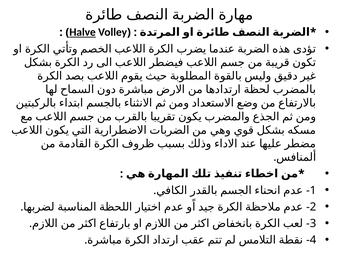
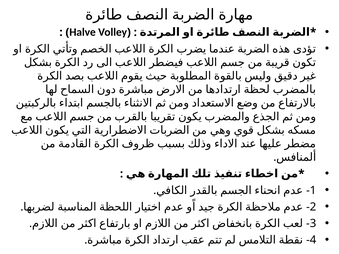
Halve underline: present -> none
